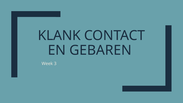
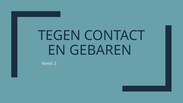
KLANK: KLANK -> TEGEN
